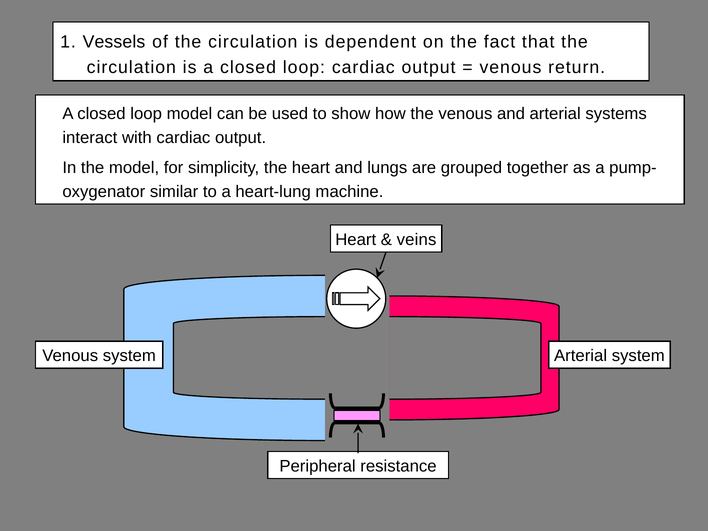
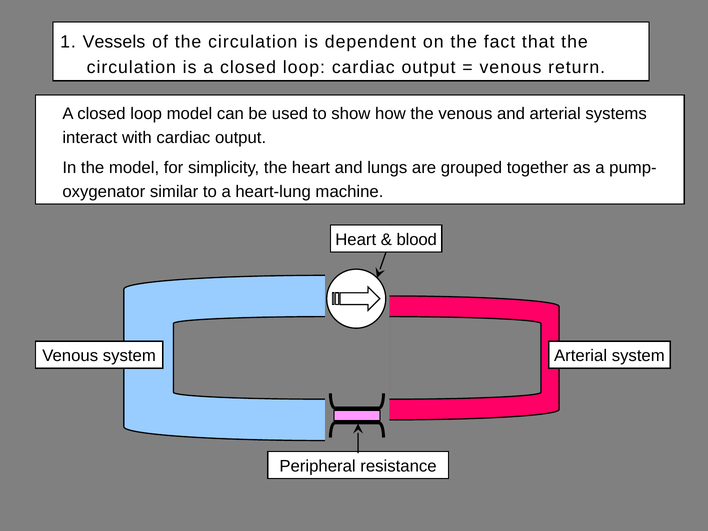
veins: veins -> blood
